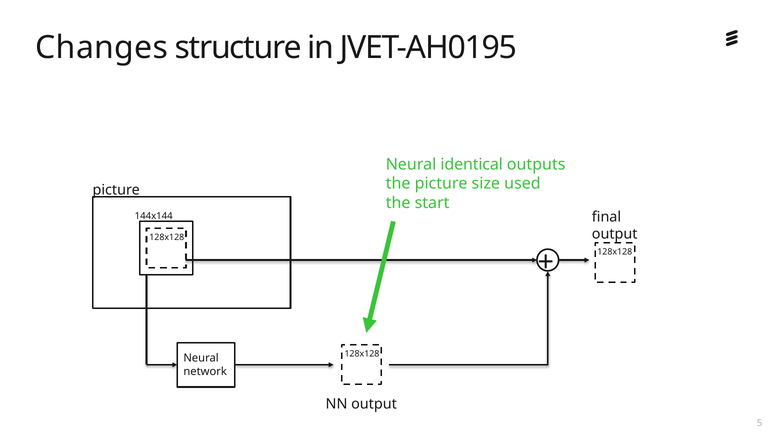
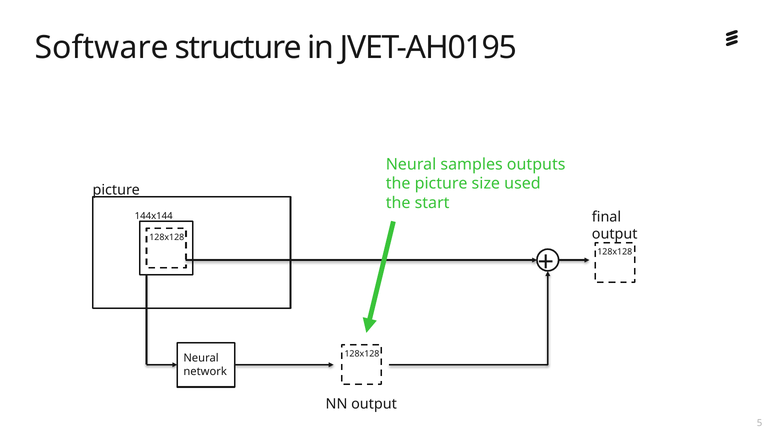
Changes: Changes -> Software
identical: identical -> samples
